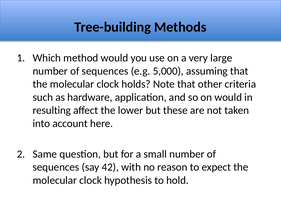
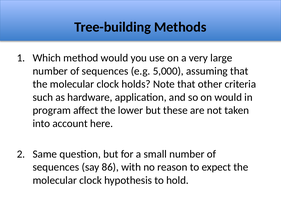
resulting: resulting -> program
42: 42 -> 86
